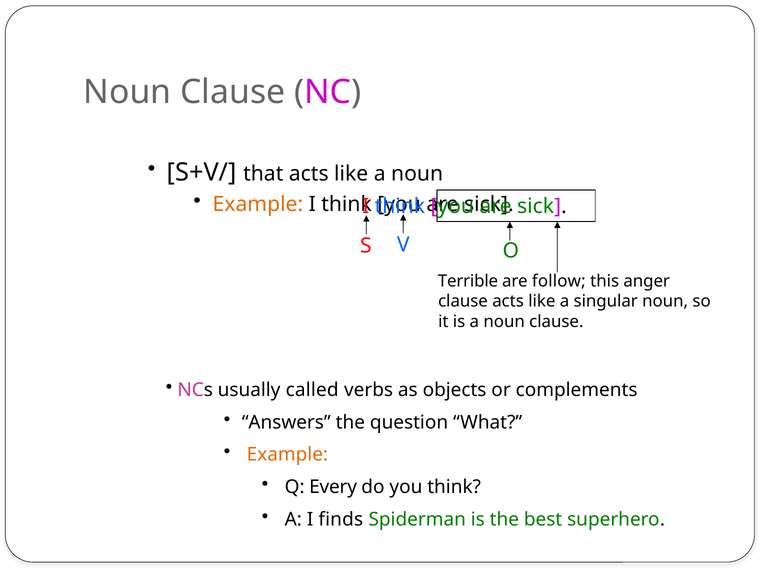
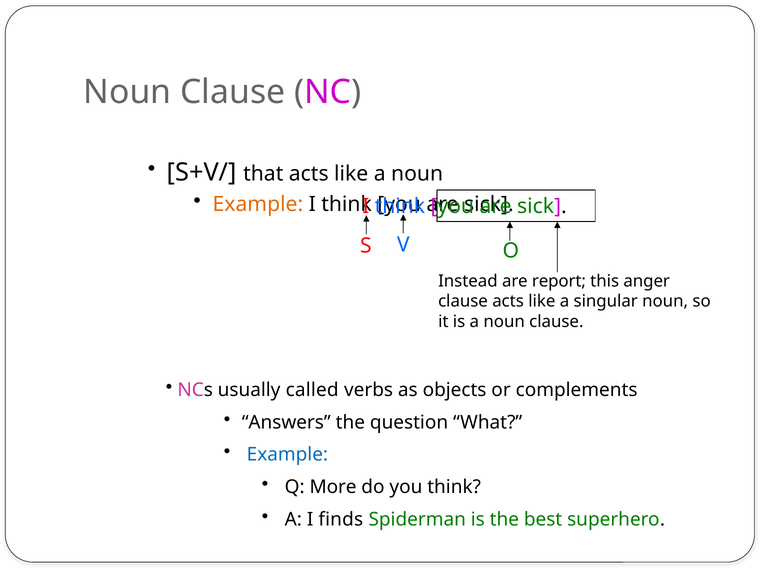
Terrible: Terrible -> Instead
follow: follow -> report
Example at (287, 455) colour: orange -> blue
Every: Every -> More
